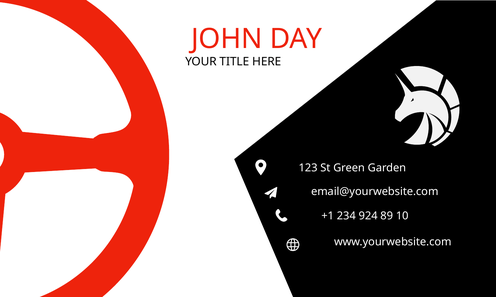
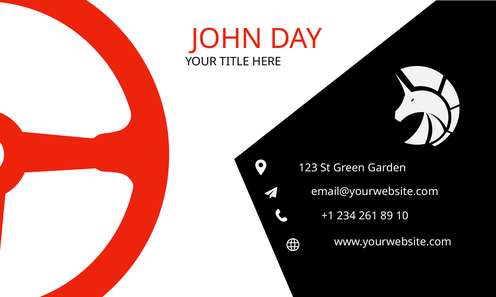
924: 924 -> 261
